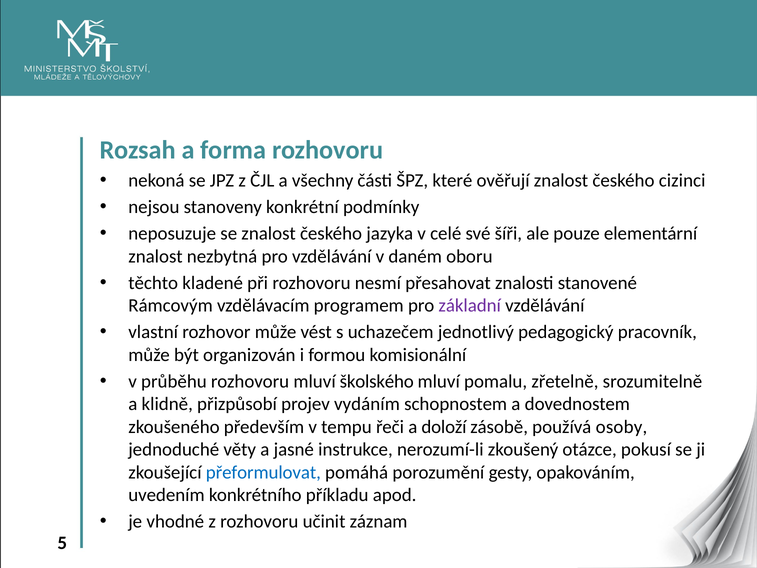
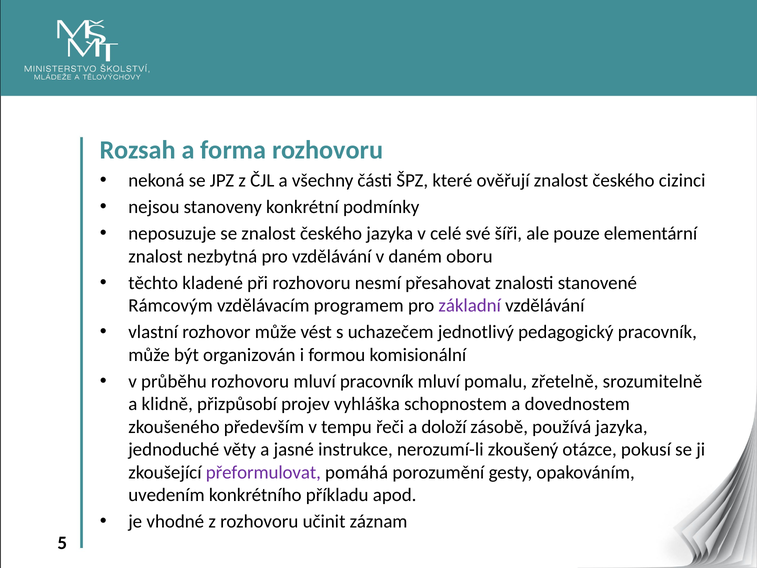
mluví školského: školského -> pracovník
vydáním: vydáním -> vyhláška
používá osoby: osoby -> jazyka
přeformulovat colour: blue -> purple
